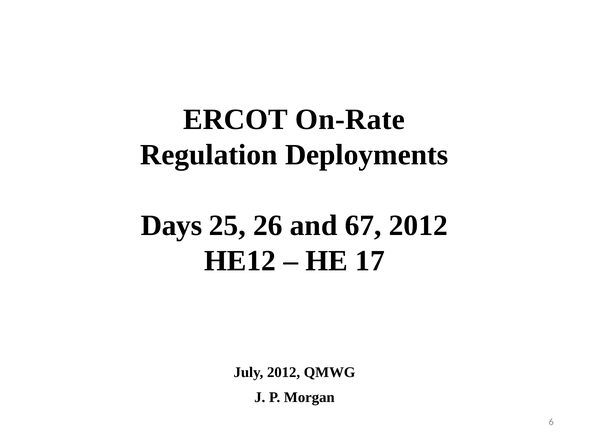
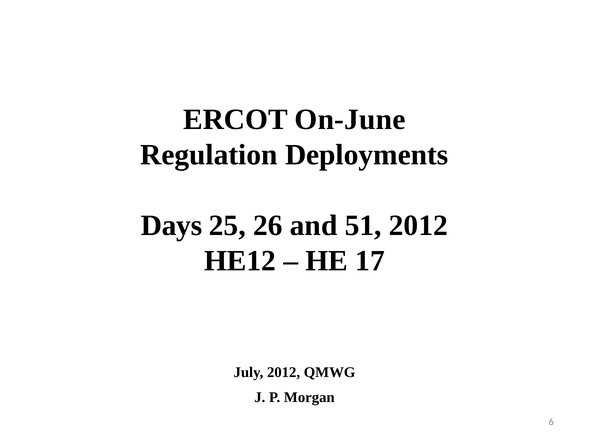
On-Rate: On-Rate -> On-June
67: 67 -> 51
